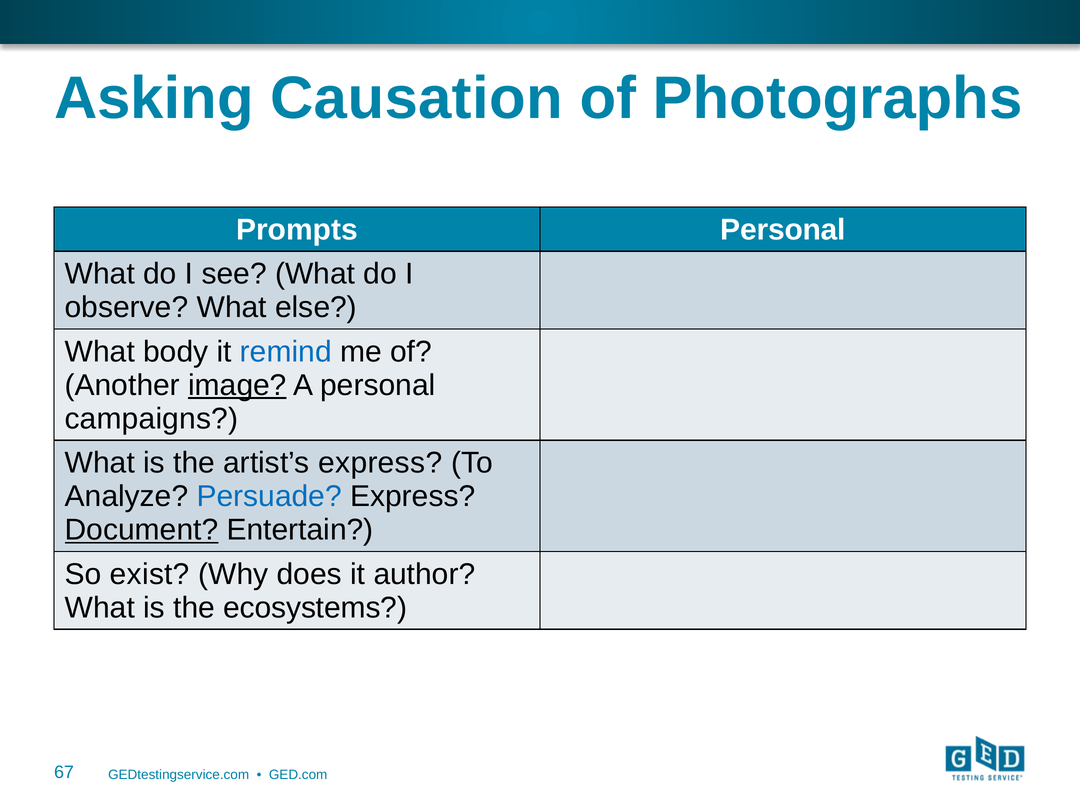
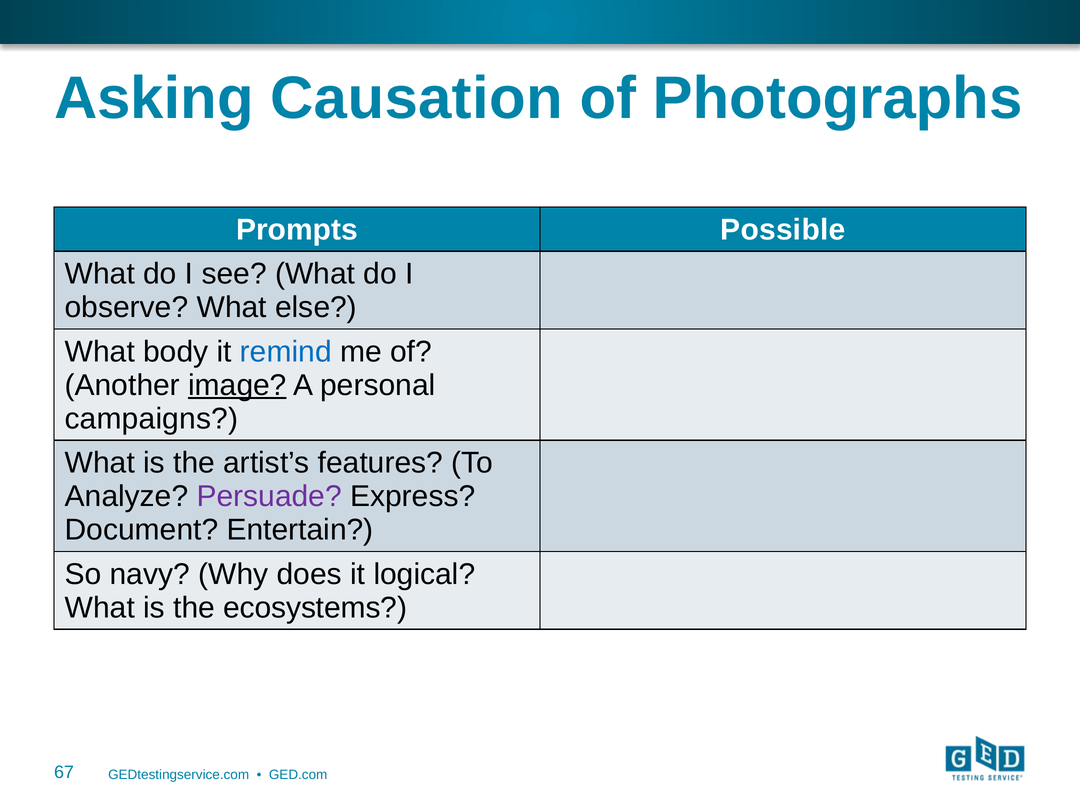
Prompts Personal: Personal -> Possible
artist’s express: express -> features
Persuade colour: blue -> purple
Document underline: present -> none
exist: exist -> navy
author: author -> logical
